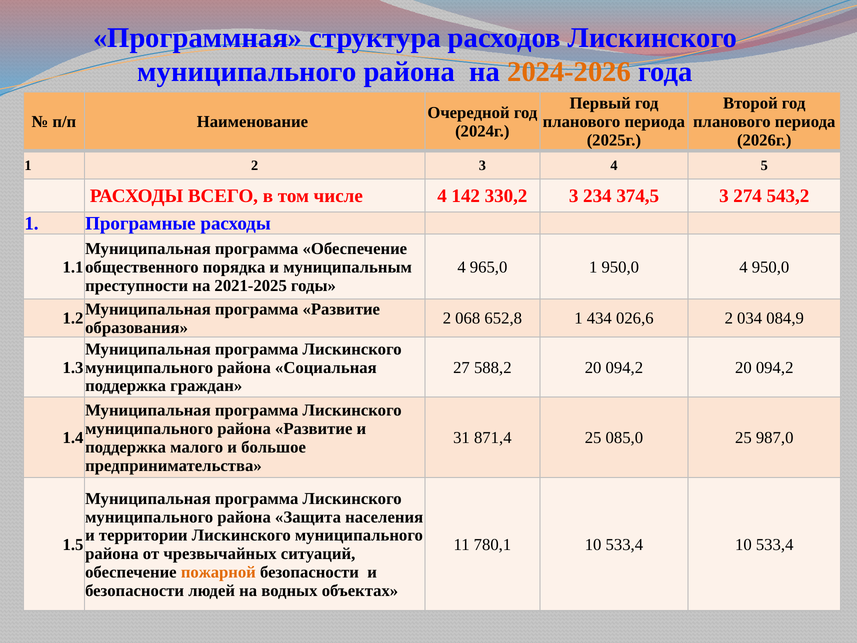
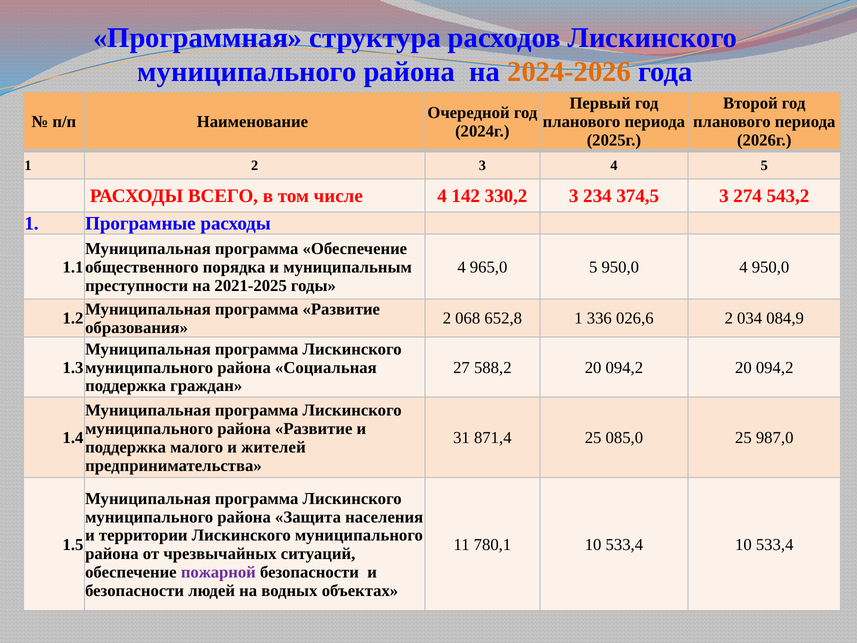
965,0 1: 1 -> 5
434: 434 -> 336
большое: большое -> жителей
пожарной colour: orange -> purple
